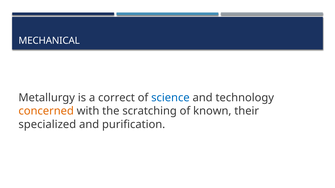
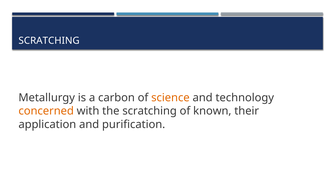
MECHANICAL at (49, 41): MECHANICAL -> SCRATCHING
correct: correct -> carbon
science colour: blue -> orange
specialized: specialized -> application
